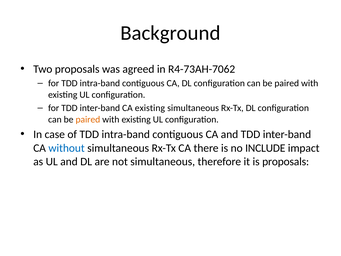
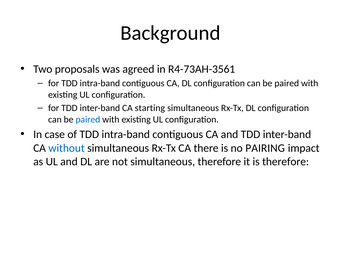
R4-73AH-7062: R4-73AH-7062 -> R4-73AH-3561
CA existing: existing -> starting
paired at (88, 119) colour: orange -> blue
INCLUDE: INCLUDE -> PAIRING
is proposals: proposals -> therefore
